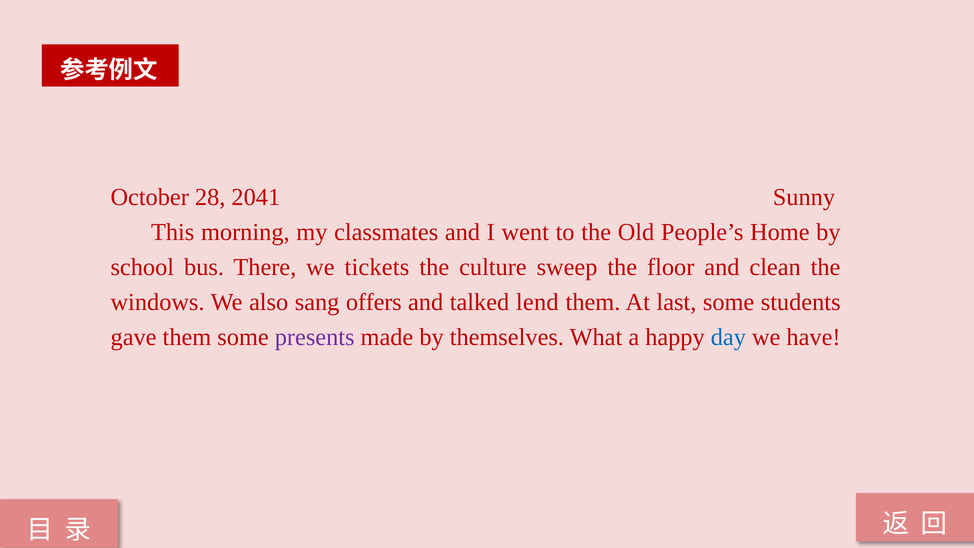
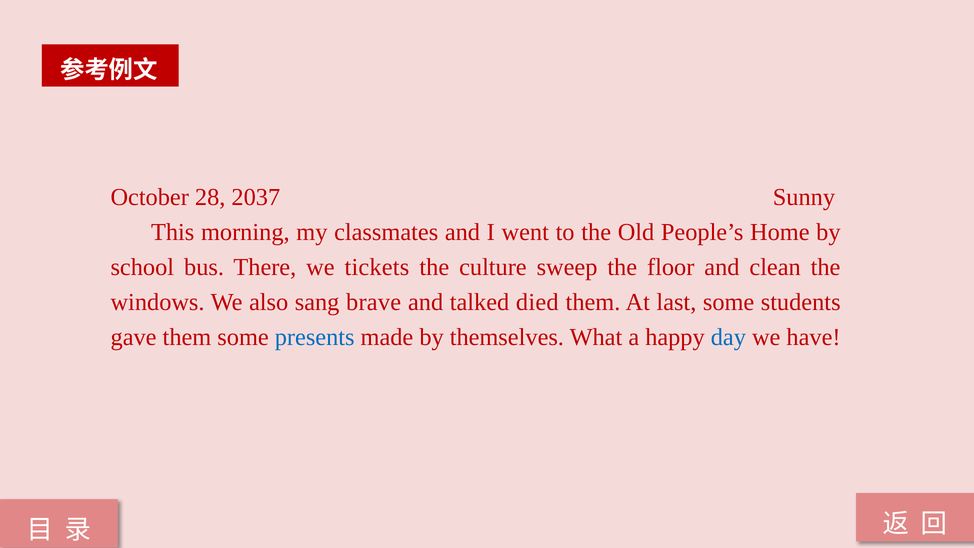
2041: 2041 -> 2037
offers: offers -> brave
lend: lend -> died
presents colour: purple -> blue
